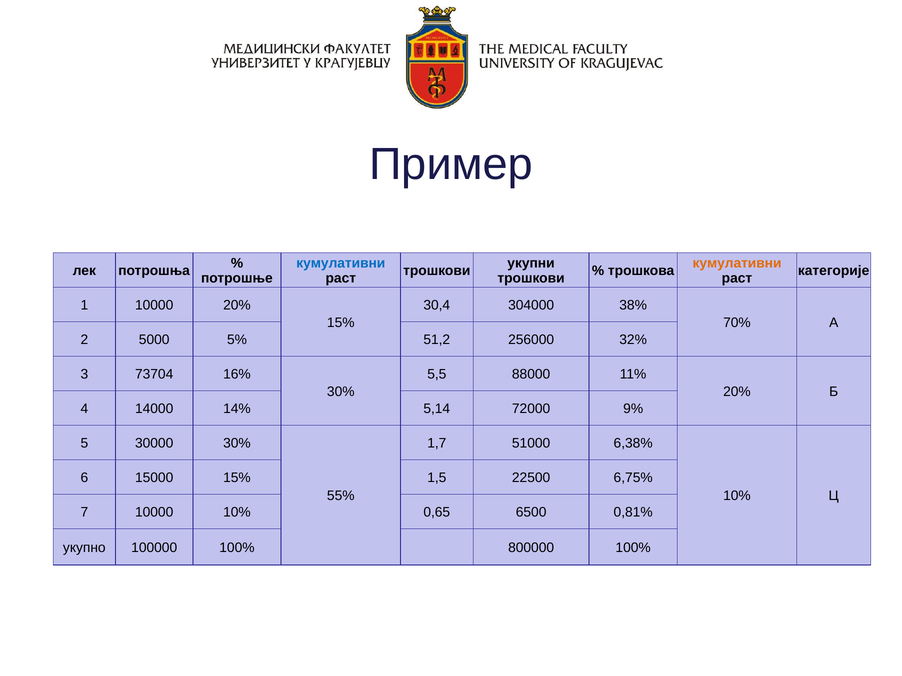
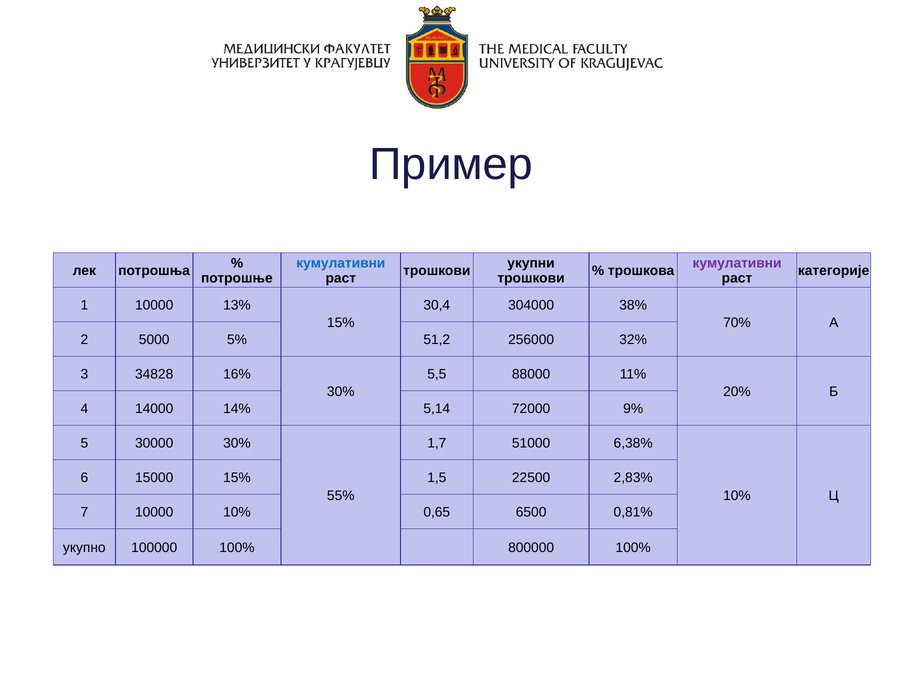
кумулативни at (737, 263) colour: orange -> purple
10000 20%: 20% -> 13%
73704: 73704 -> 34828
6,75%: 6,75% -> 2,83%
